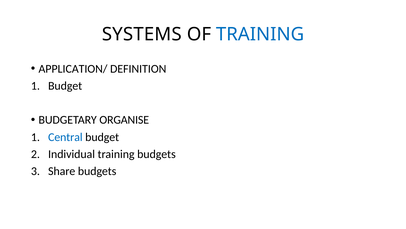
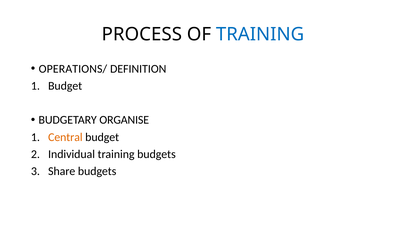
SYSTEMS: SYSTEMS -> PROCESS
APPLICATION/: APPLICATION/ -> OPERATIONS/
Central colour: blue -> orange
